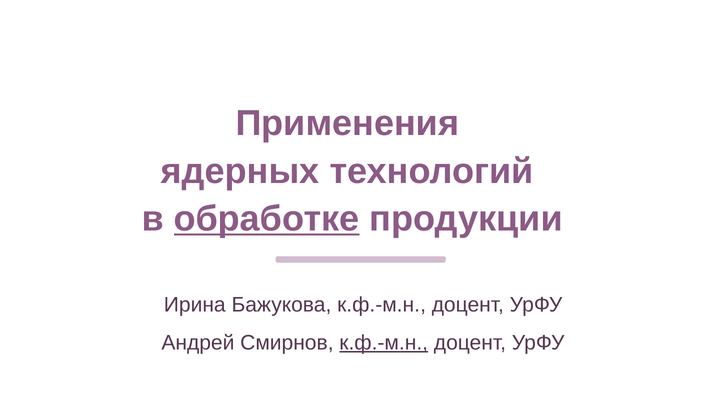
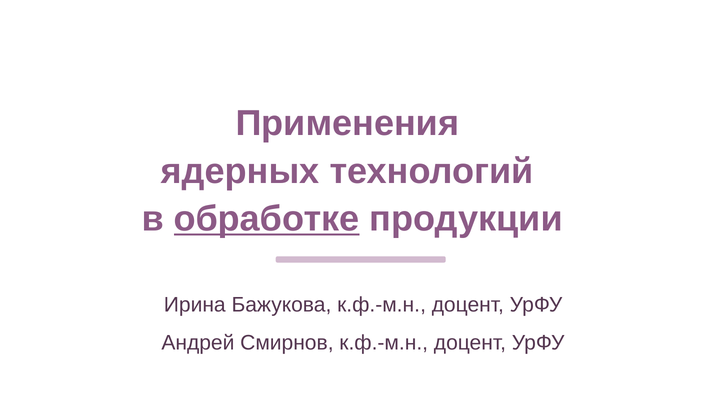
к.ф.-м.н at (384, 343) underline: present -> none
